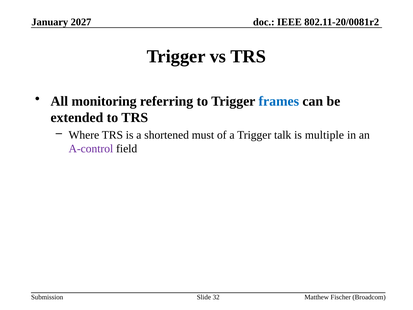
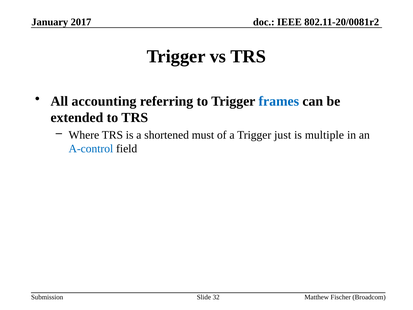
2027: 2027 -> 2017
monitoring: monitoring -> accounting
talk: talk -> just
A-control colour: purple -> blue
